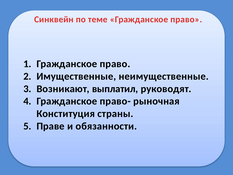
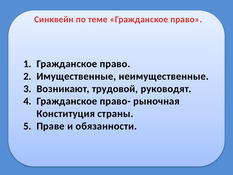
выплатил: выплатил -> трудовой
